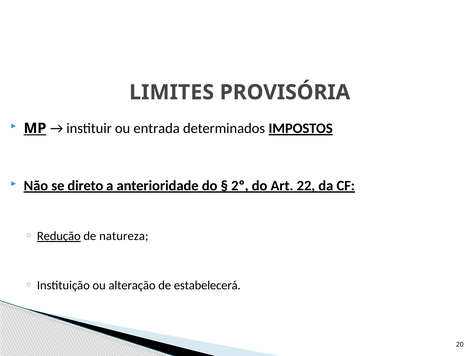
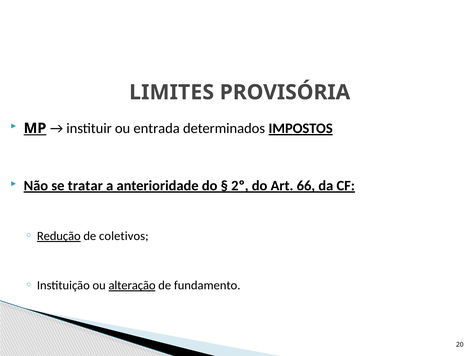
direto: direto -> tratar
22: 22 -> 66
natureza: natureza -> coletivos
alteração underline: none -> present
estabelecerá: estabelecerá -> fundamento
